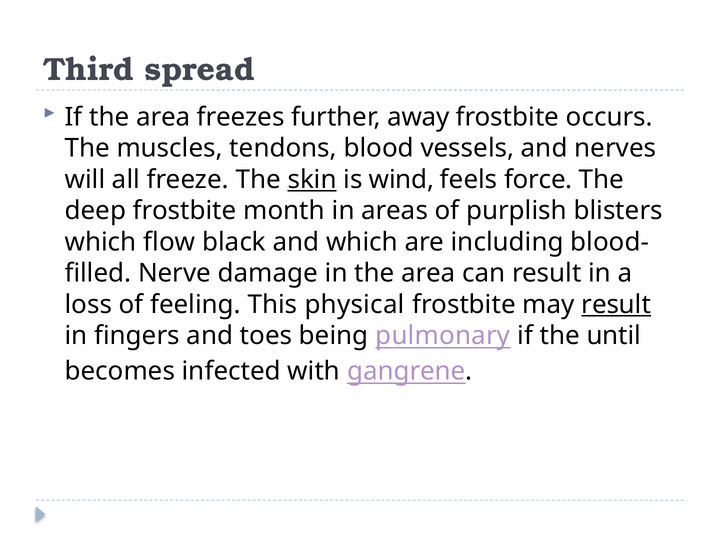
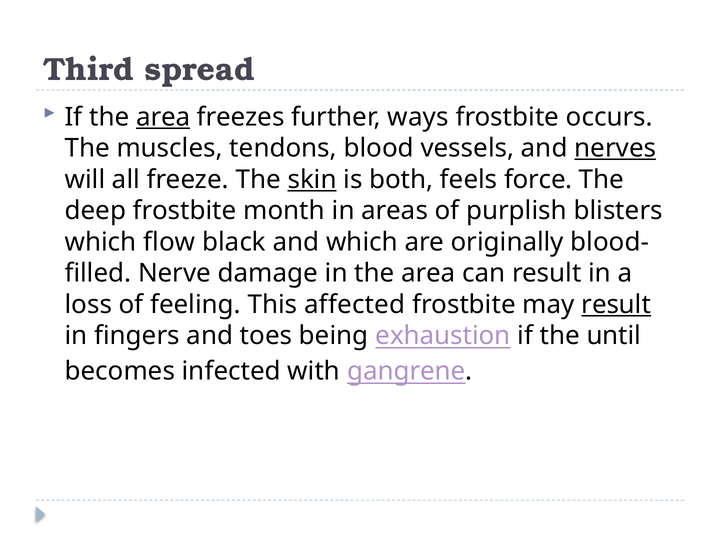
area at (163, 117) underline: none -> present
away: away -> ways
nerves underline: none -> present
wind: wind -> both
including: including -> originally
physical: physical -> affected
pulmonary: pulmonary -> exhaustion
